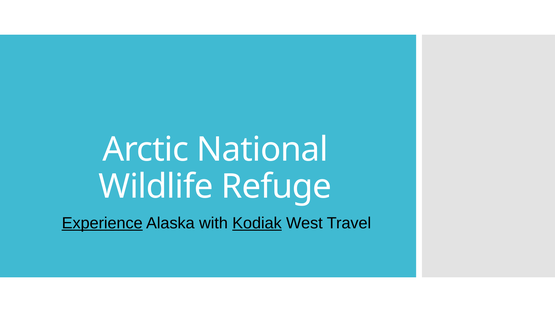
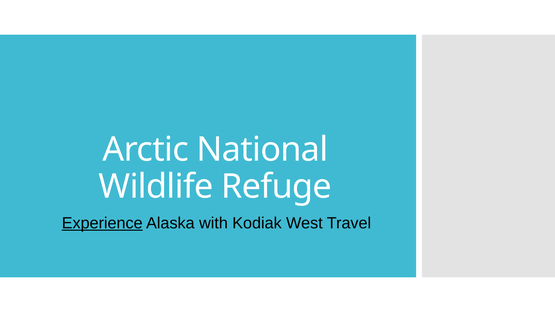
Kodiak underline: present -> none
